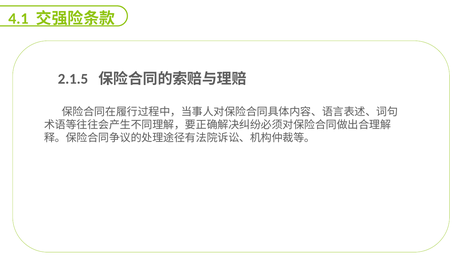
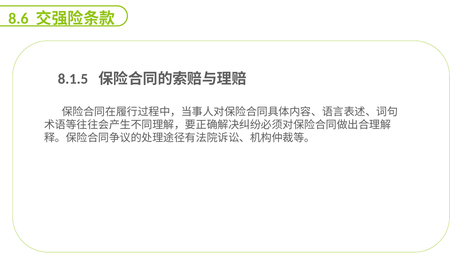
4.1: 4.1 -> 8.6
2.1.5: 2.1.5 -> 8.1.5
